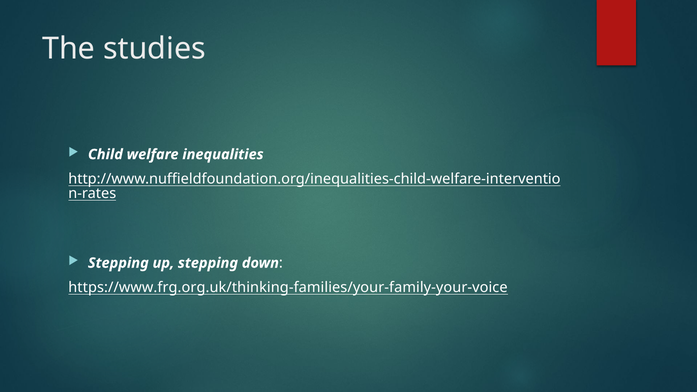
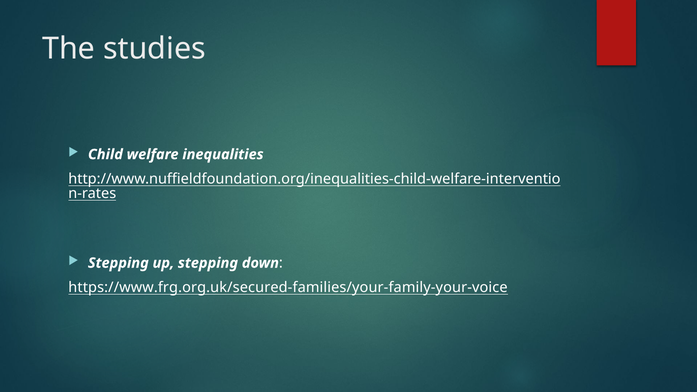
https://www.frg.org.uk/thinking-families/your-family-your-voice: https://www.frg.org.uk/thinking-families/your-family-your-voice -> https://www.frg.org.uk/secured-families/your-family-your-voice
